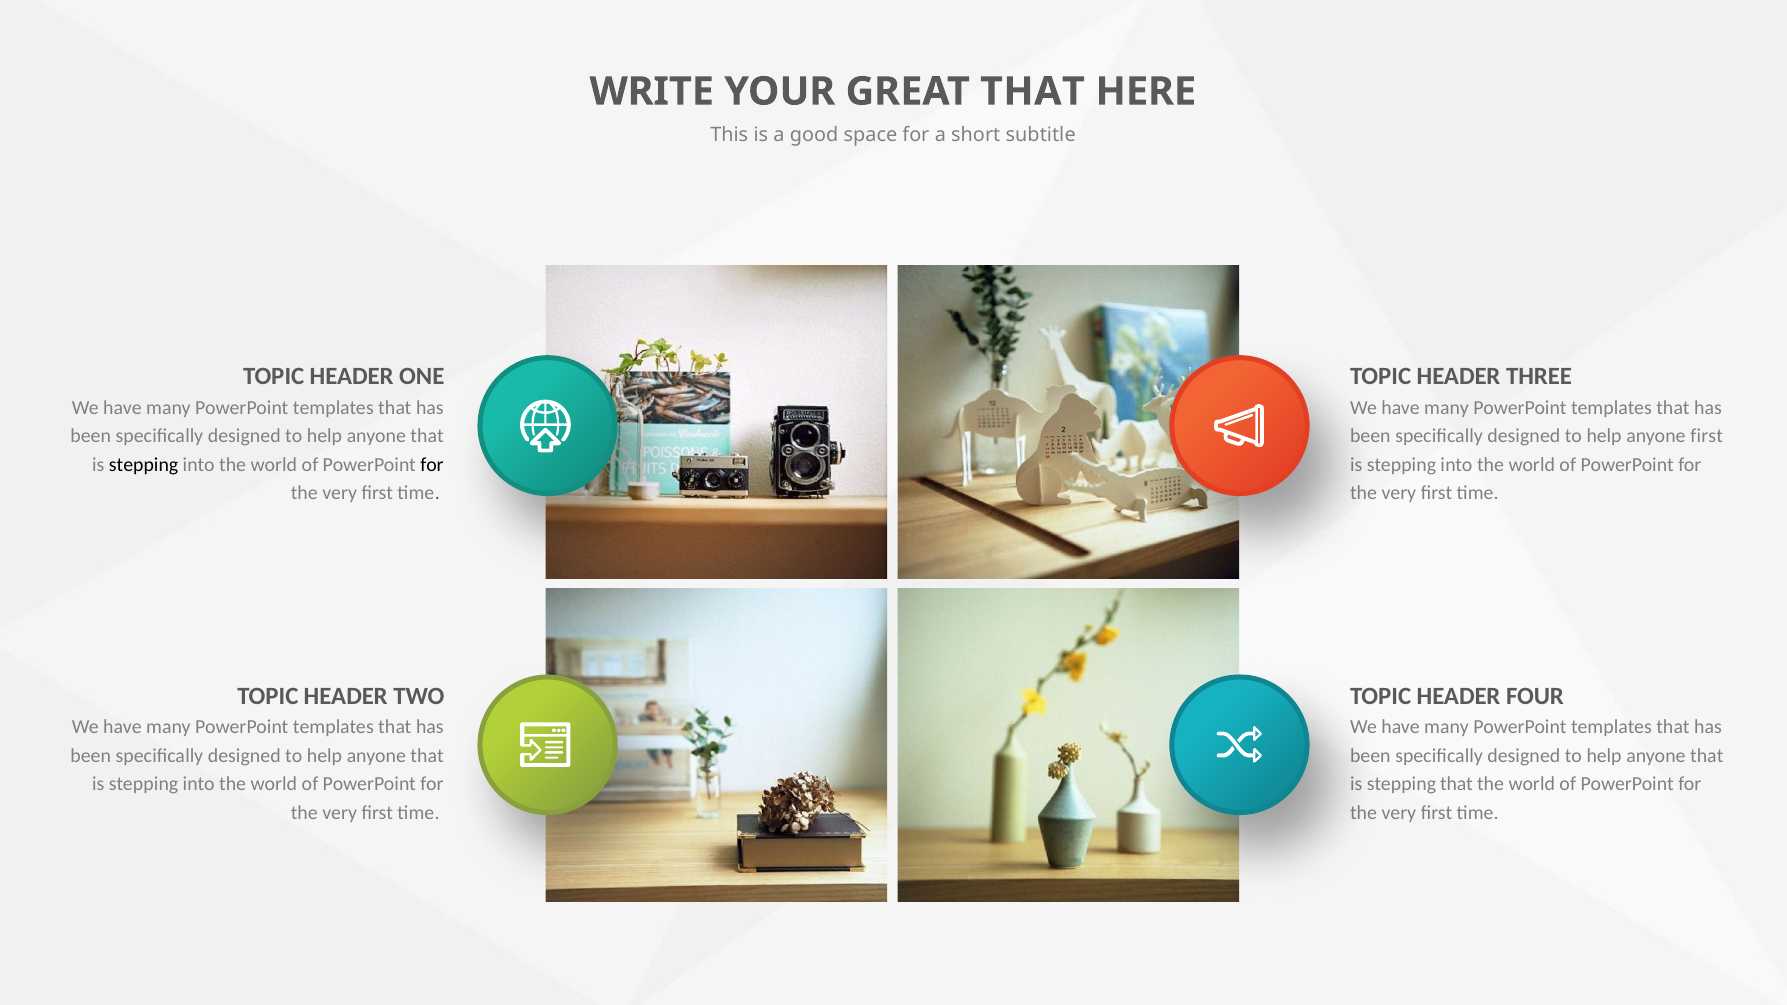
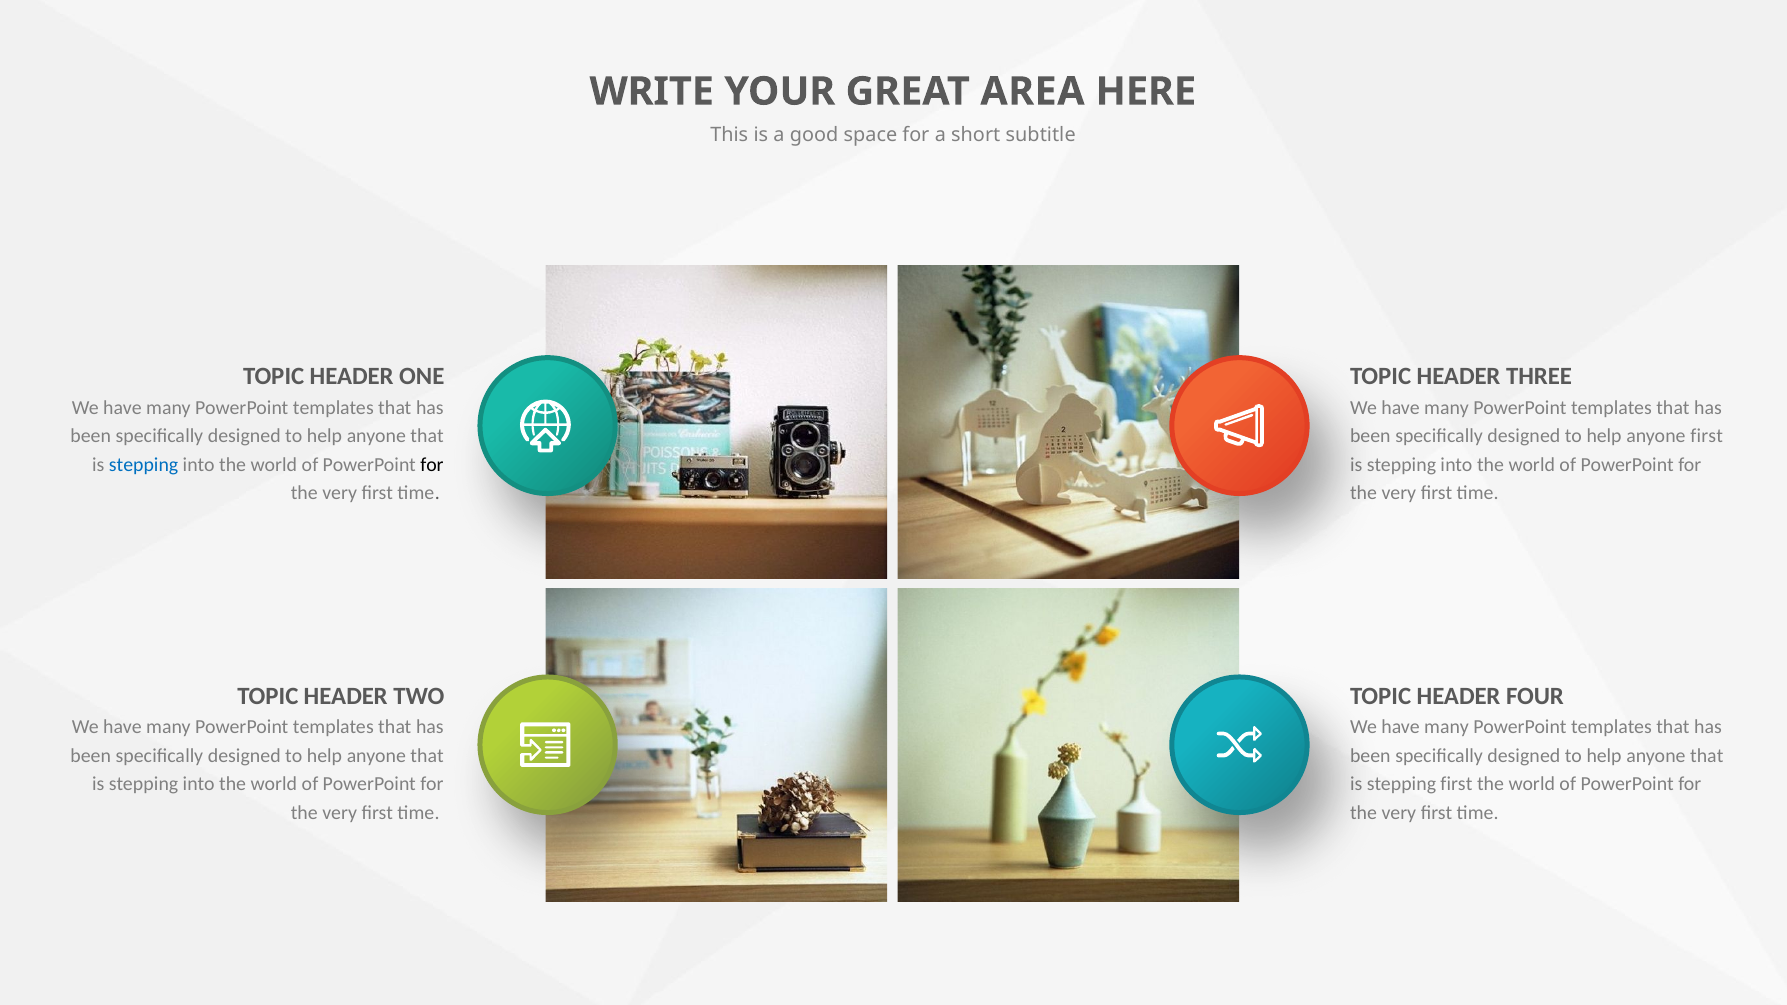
GREAT THAT: THAT -> AREA
stepping at (144, 465) colour: black -> blue
that at (1457, 784): that -> first
